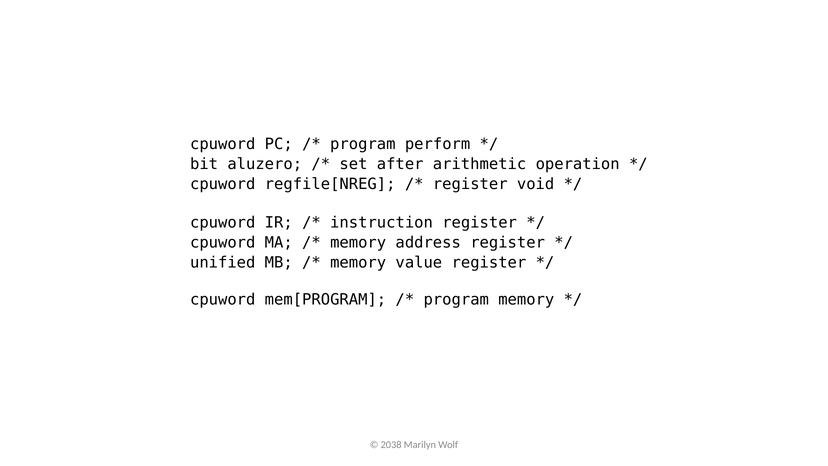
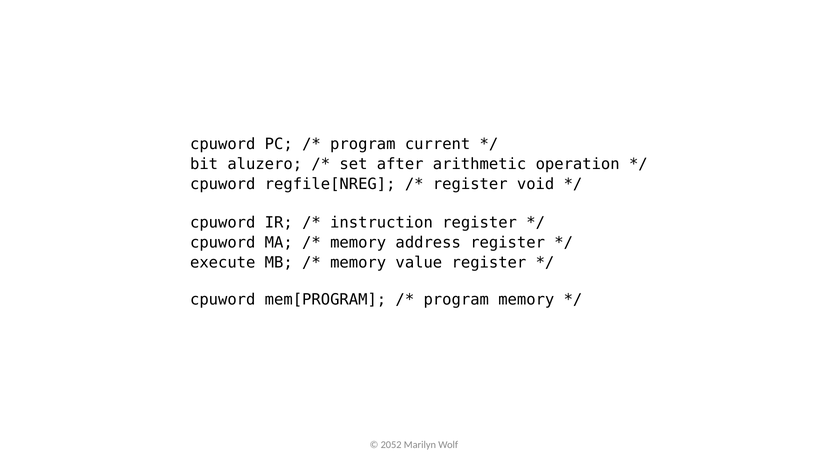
perform: perform -> current
unified: unified -> execute
2038: 2038 -> 2052
